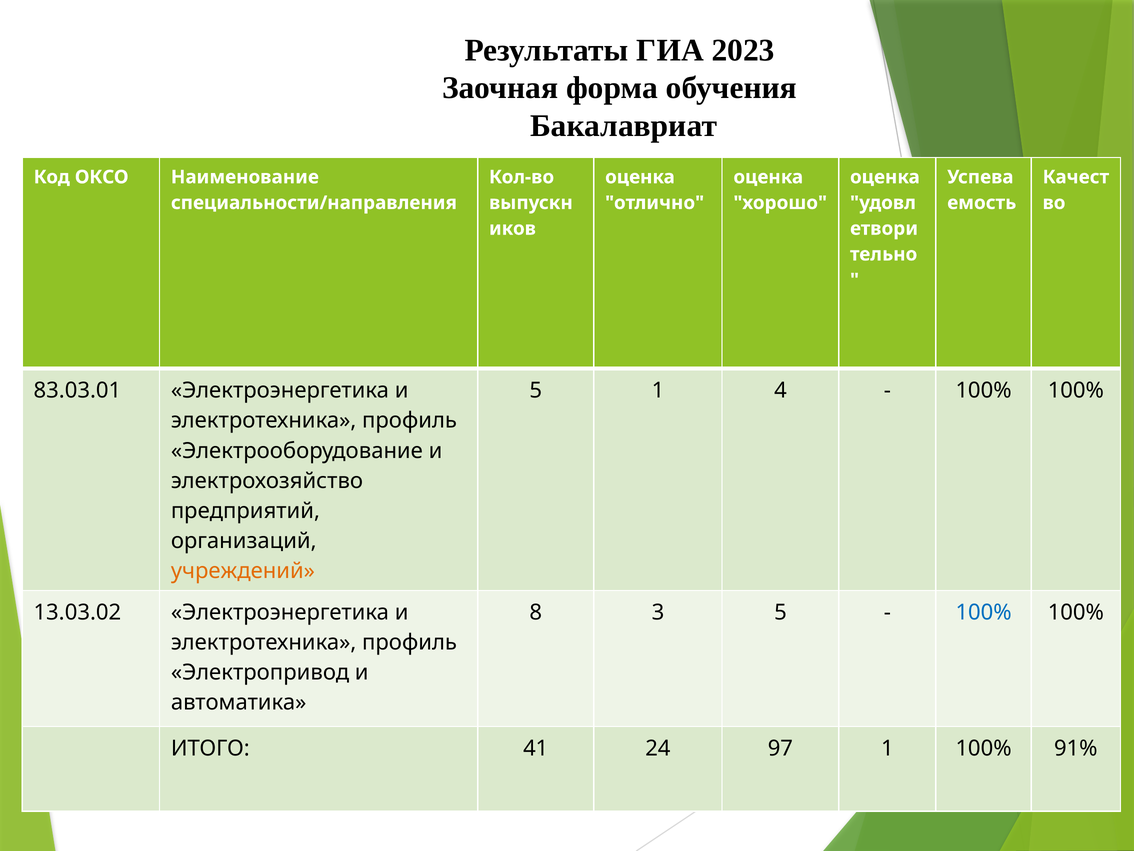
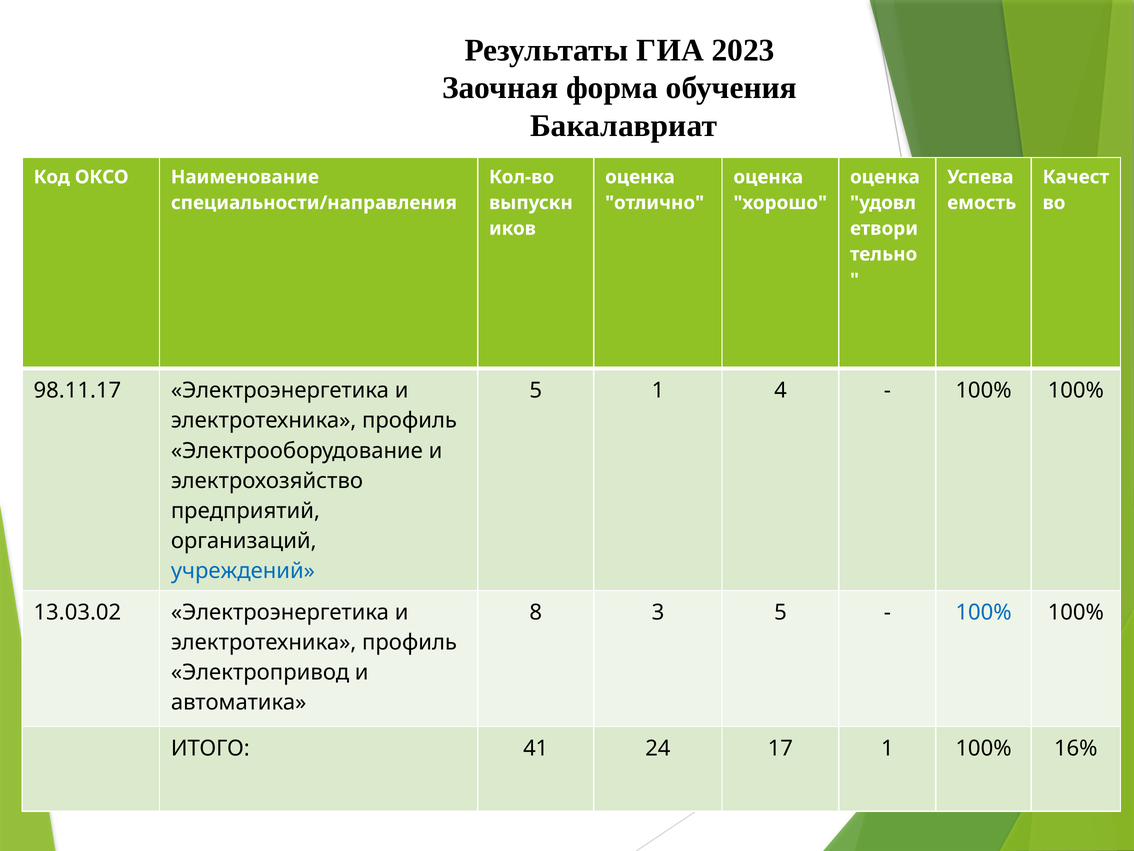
83.03.01: 83.03.01 -> 98.11.17
учреждений colour: orange -> blue
97: 97 -> 17
91%: 91% -> 16%
